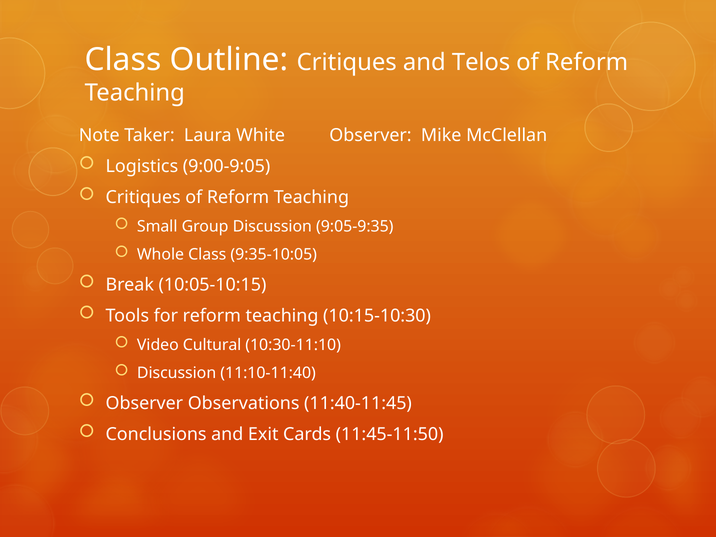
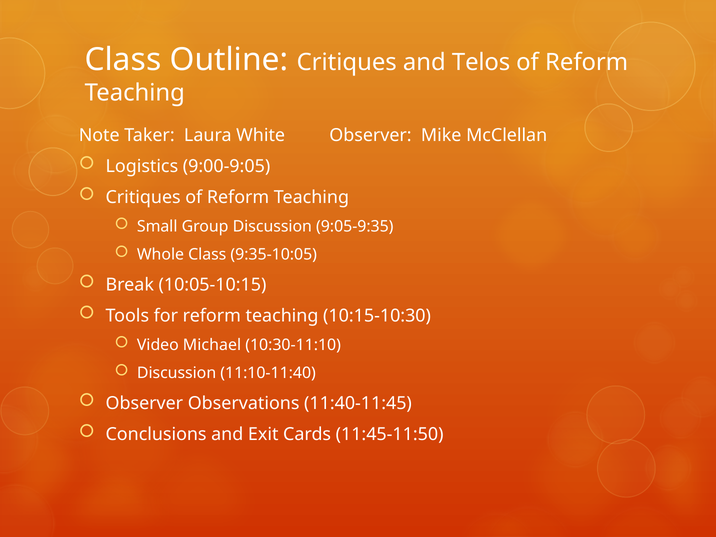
Cultural: Cultural -> Michael
